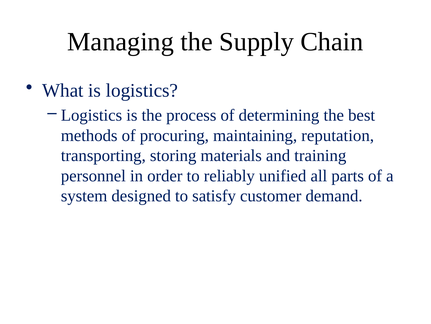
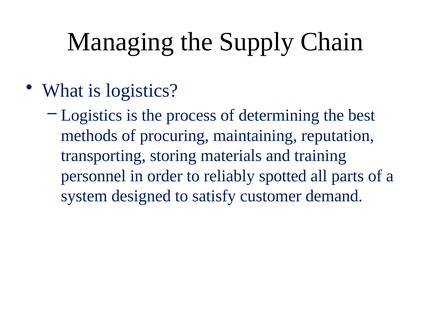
unified: unified -> spotted
